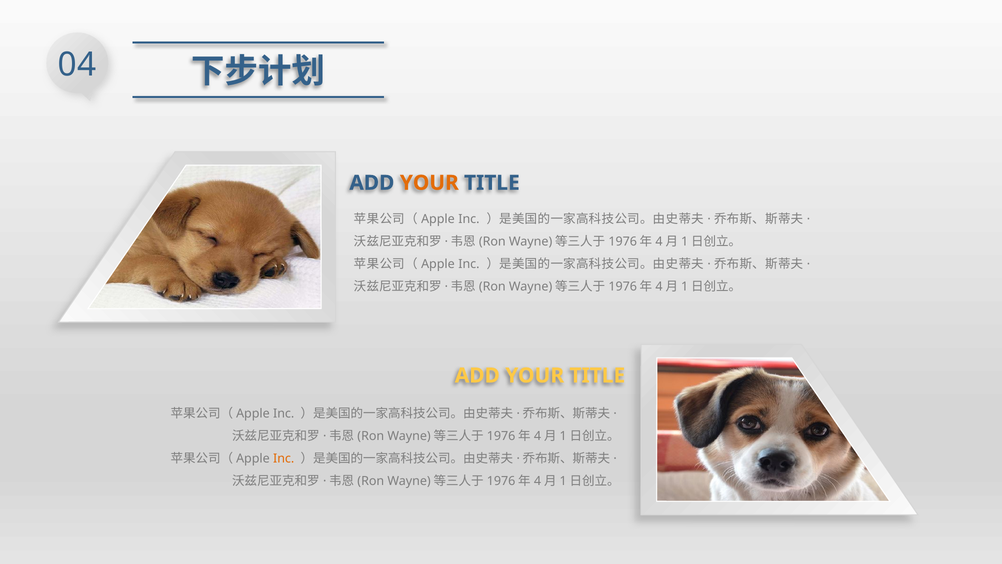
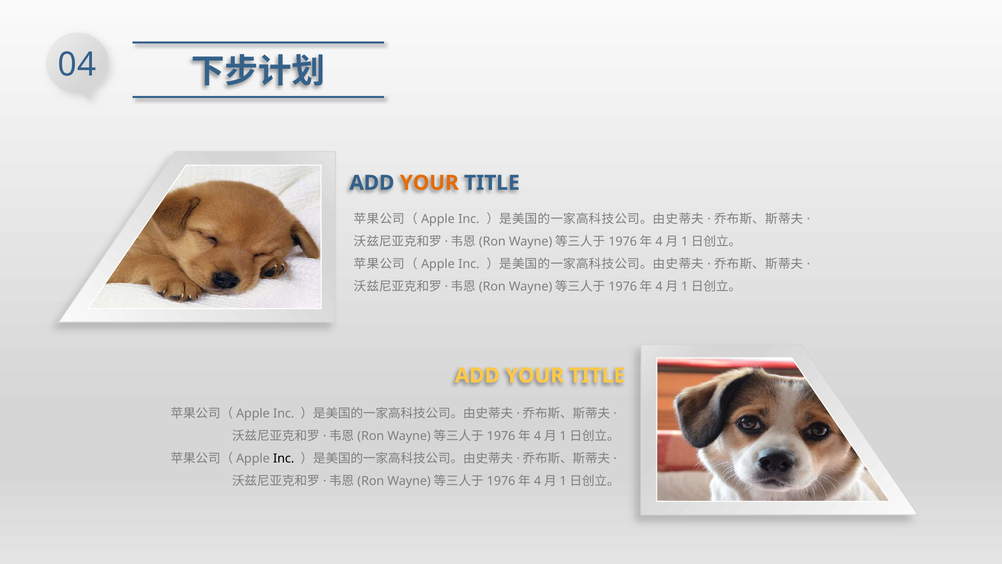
Inc at (284, 458) colour: orange -> black
